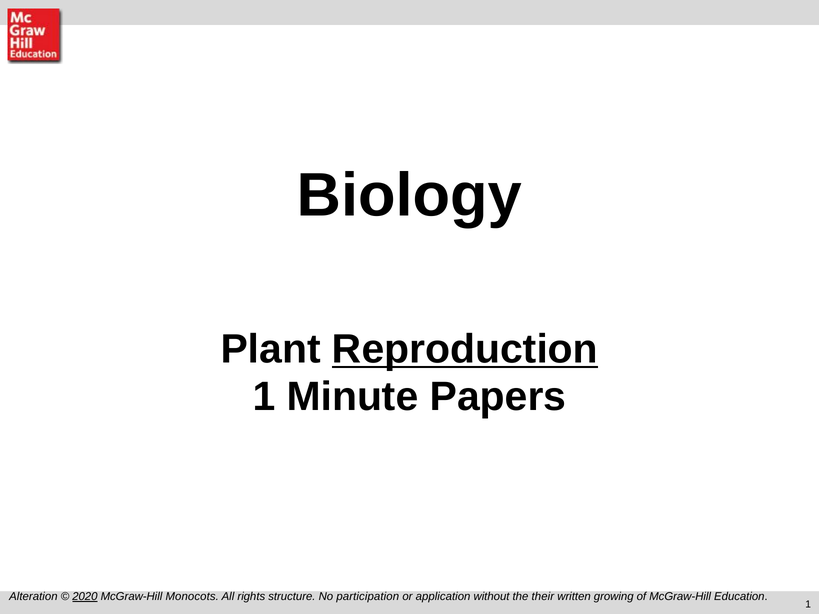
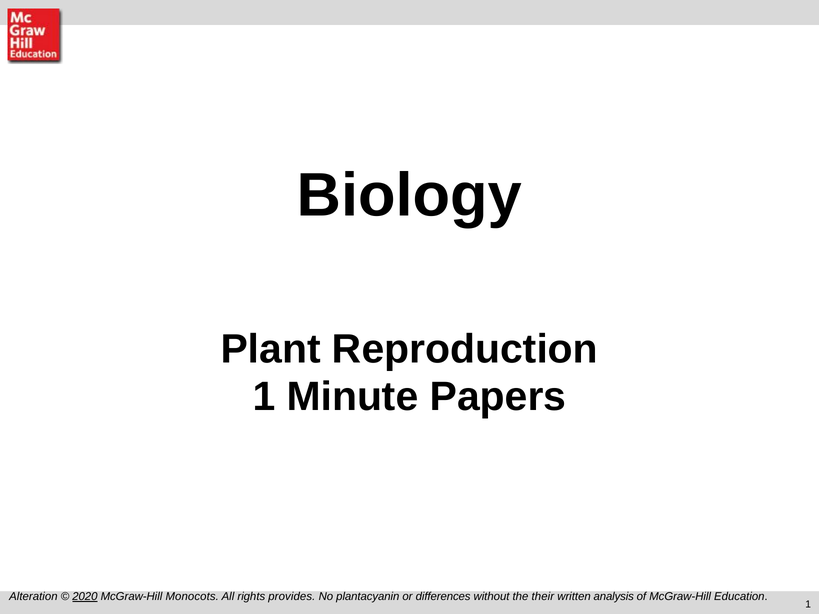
Reproduction underline: present -> none
structure: structure -> provides
participation: participation -> plantacyanin
application: application -> differences
growing: growing -> analysis
